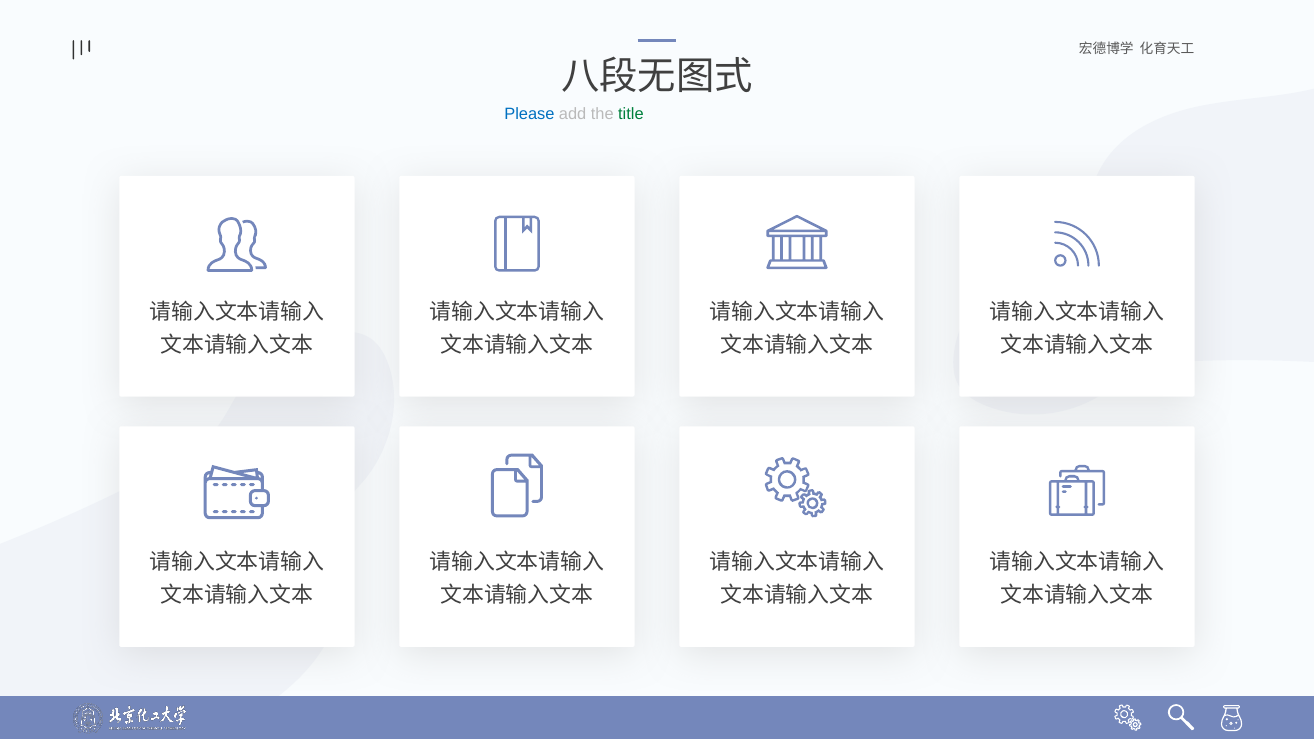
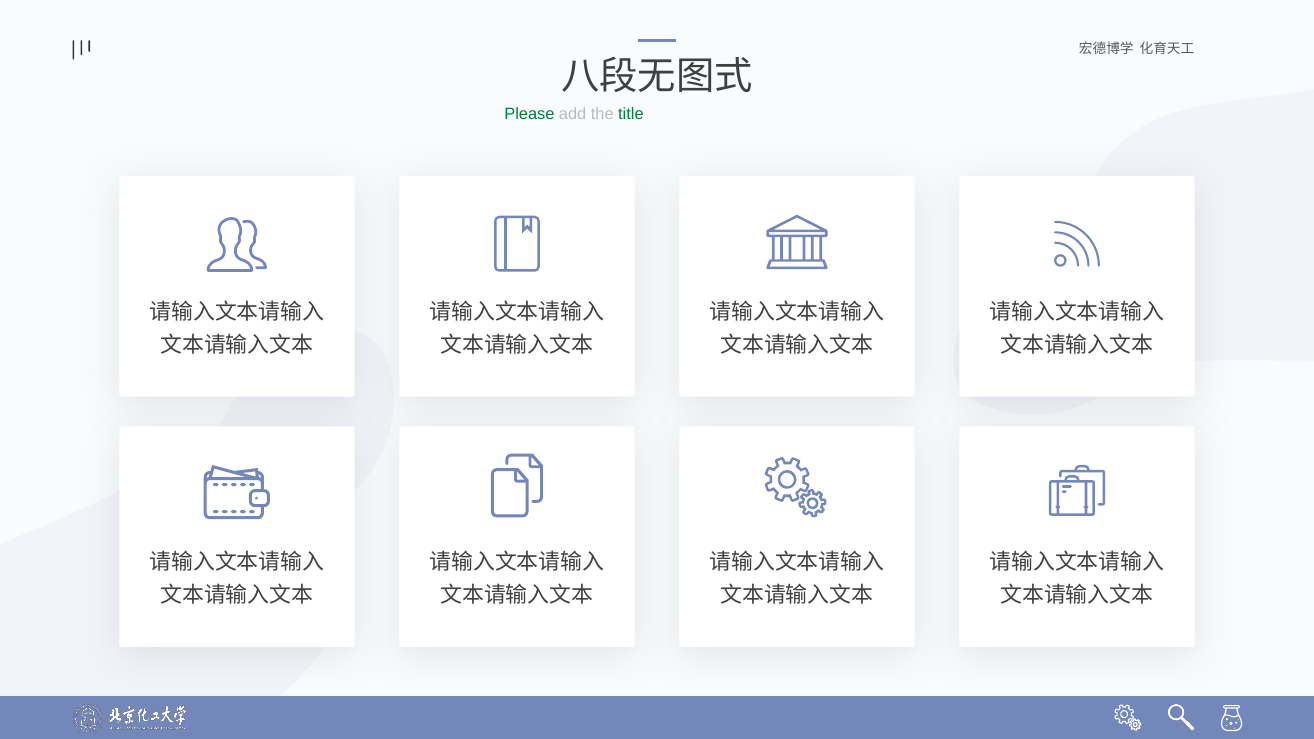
Please colour: blue -> green
